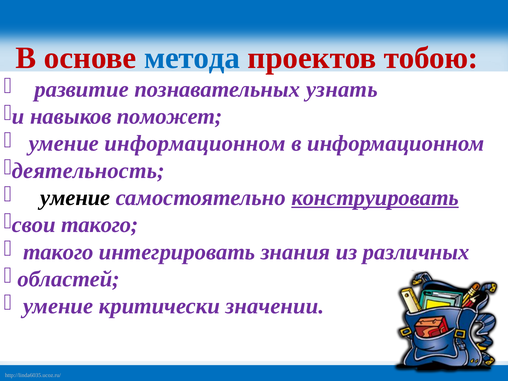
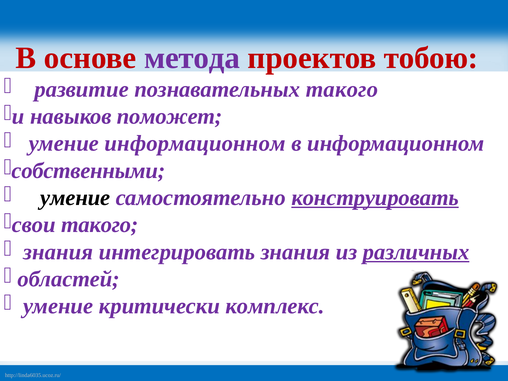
метода colour: blue -> purple
познавательных узнать: узнать -> такого
деятельность: деятельность -> собственными
такого at (58, 252): такого -> знания
различных underline: none -> present
значении: значении -> комплекс
